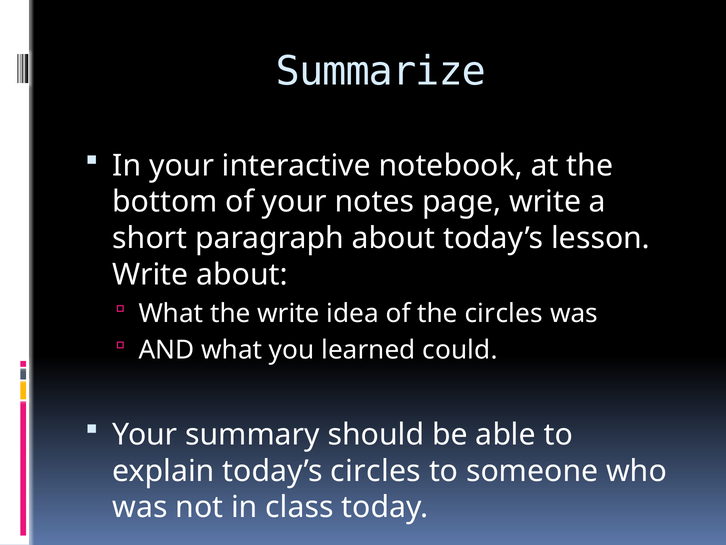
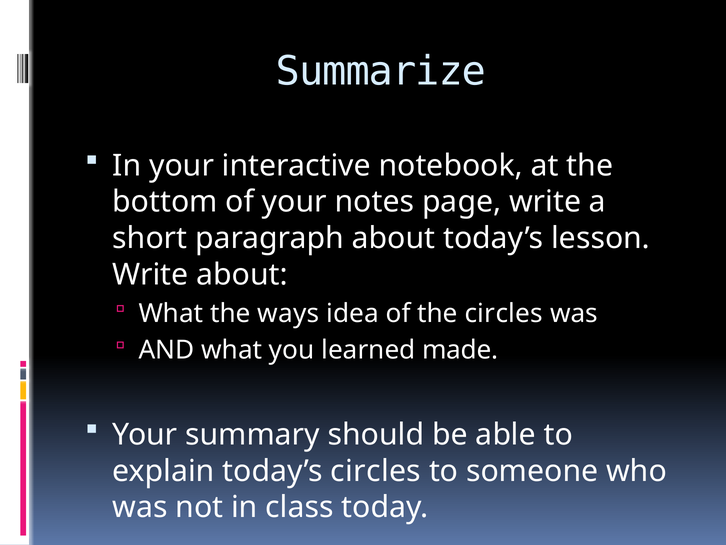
the write: write -> ways
could: could -> made
